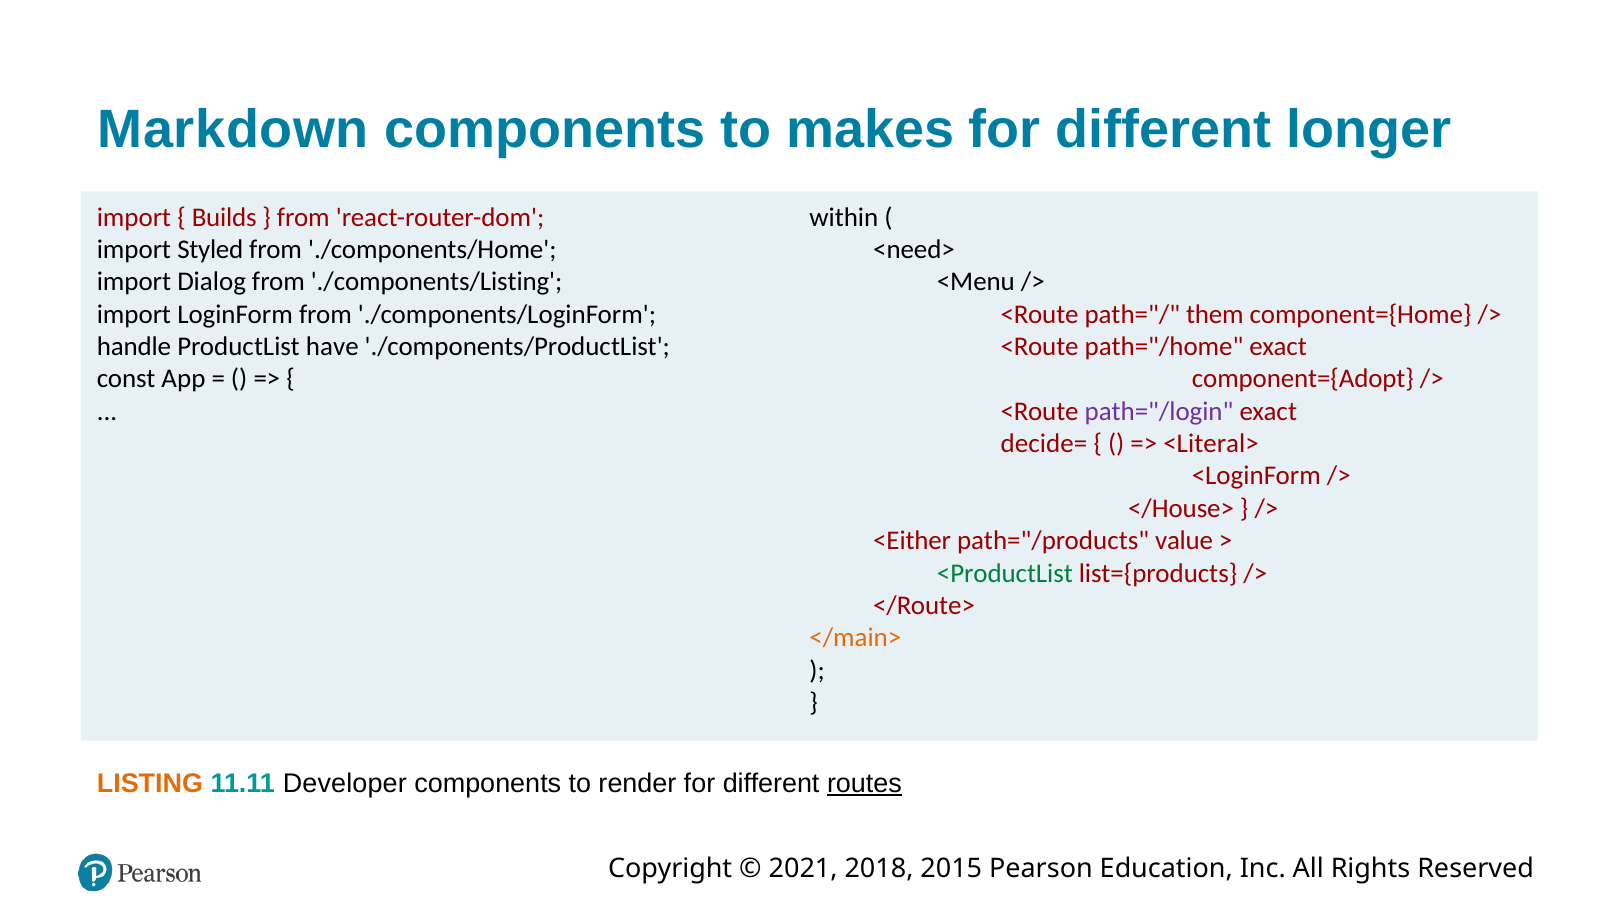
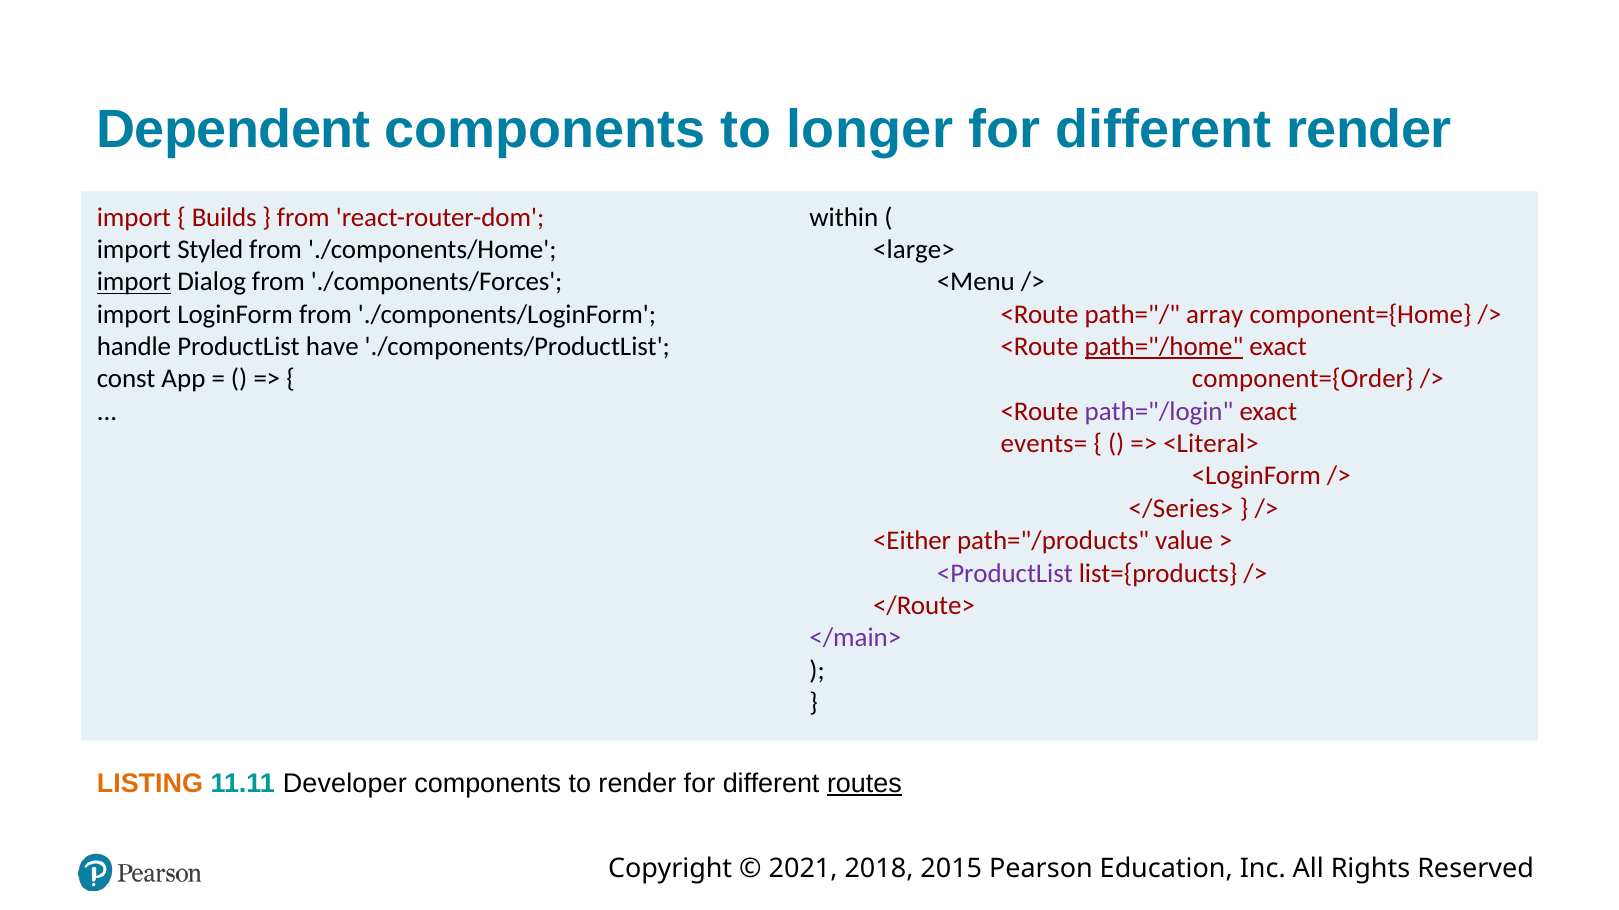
Markdown: Markdown -> Dependent
makes: makes -> longer
different longer: longer -> render
<need>: <need> -> <large>
import at (134, 282) underline: none -> present
./components/Listing: ./components/Listing -> ./components/Forces
them: them -> array
path="/home underline: none -> present
component={Adopt: component={Adopt -> component={Order
decide=: decide= -> events=
</House>: </House> -> </Series>
<ProductList colour: green -> purple
</main> colour: orange -> purple
